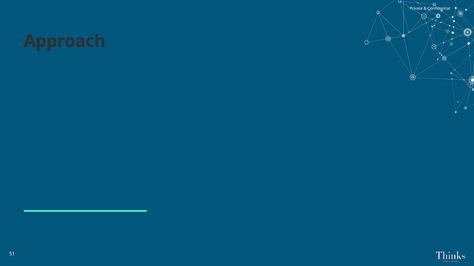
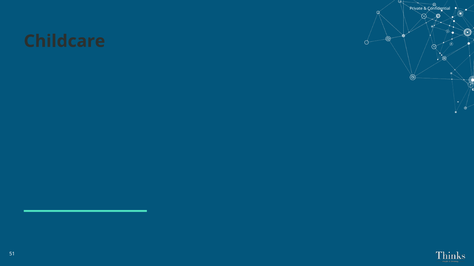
Approach: Approach -> Childcare
